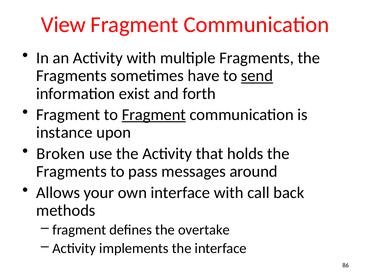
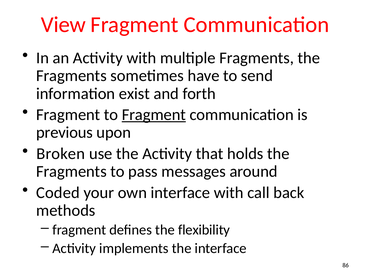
send underline: present -> none
instance: instance -> previous
Allows: Allows -> Coded
overtake: overtake -> flexibility
